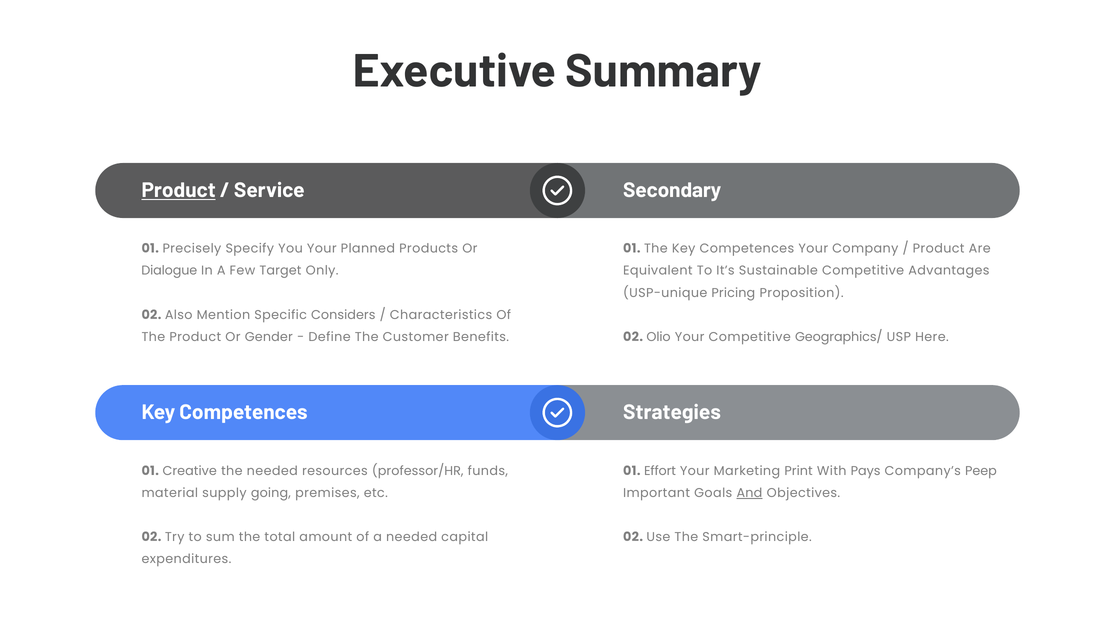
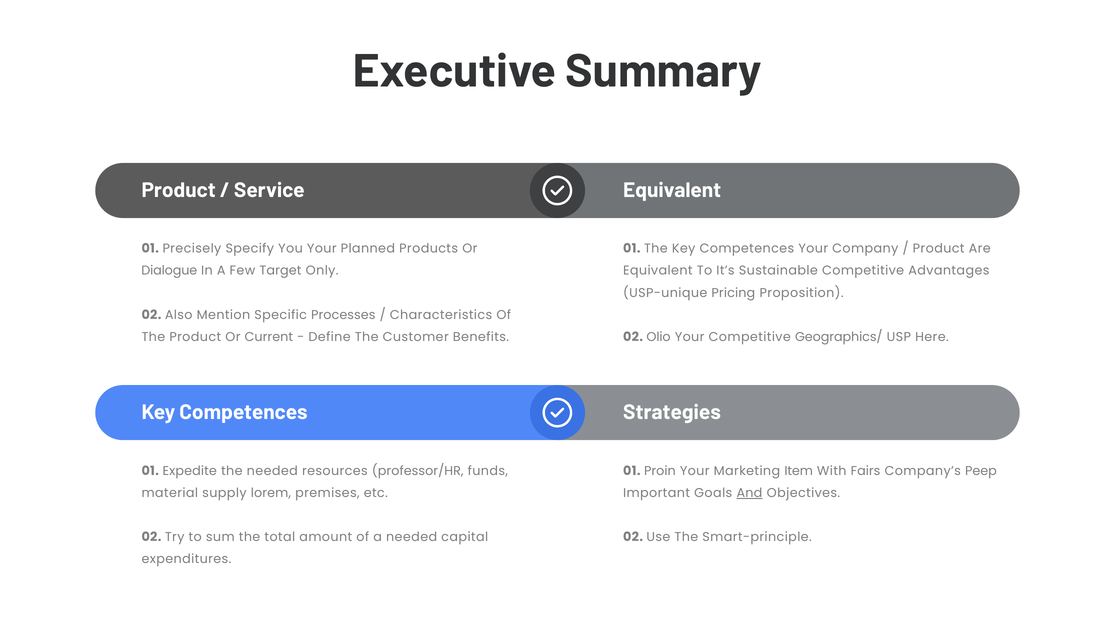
Product at (179, 190) underline: present -> none
Secondary at (672, 190): Secondary -> Equivalent
Considers: Considers -> Processes
Gender: Gender -> Current
Creative: Creative -> Expedite
Effort: Effort -> Proin
Print: Print -> Item
Pays: Pays -> Fairs
going: going -> lorem
